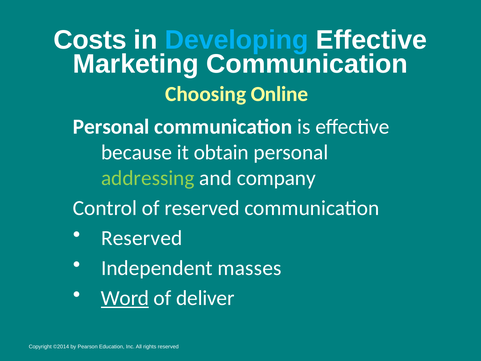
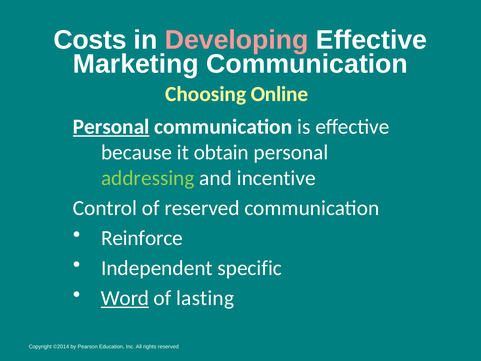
Developing colour: light blue -> pink
Personal at (111, 127) underline: none -> present
company: company -> incentive
Reserved at (142, 238): Reserved -> Reinforce
masses: masses -> specific
deliver: deliver -> lasting
